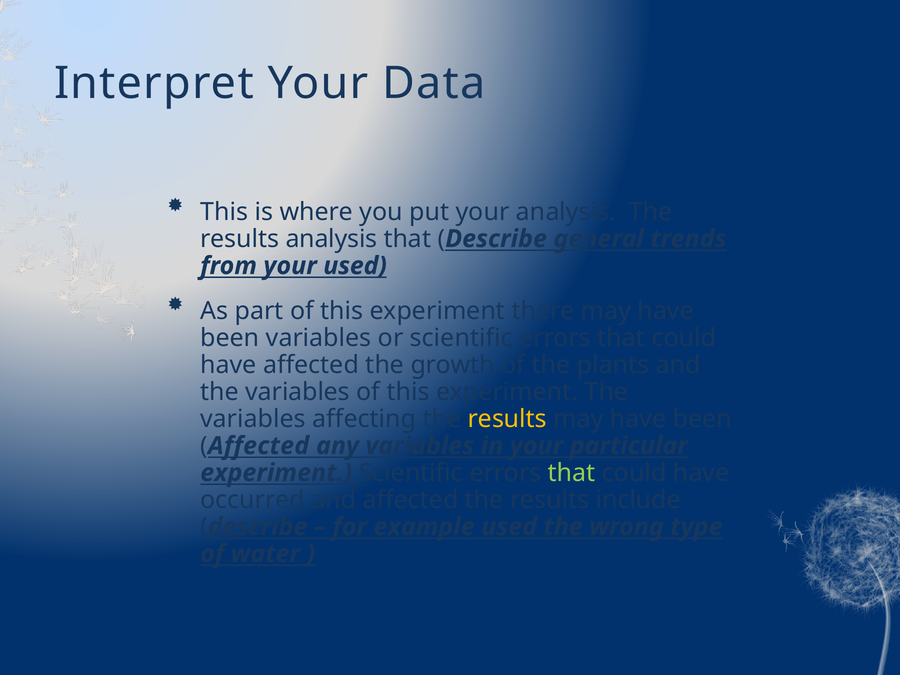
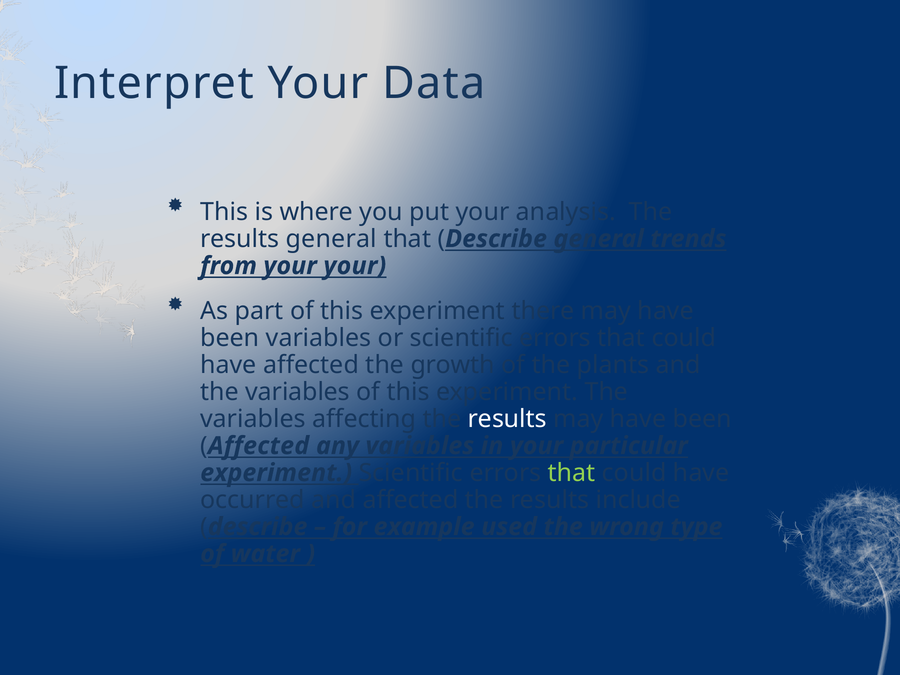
results analysis: analysis -> general
your used: used -> your
results at (507, 419) colour: yellow -> white
